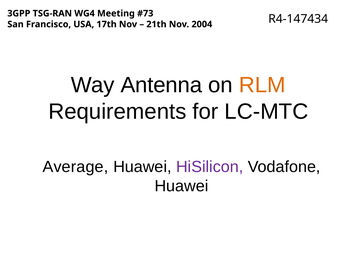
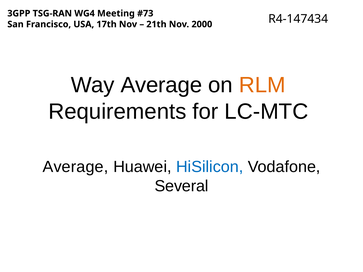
2004: 2004 -> 2000
Way Antenna: Antenna -> Average
HiSilicon colour: purple -> blue
Huawei at (181, 186): Huawei -> Several
